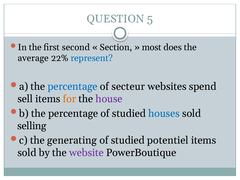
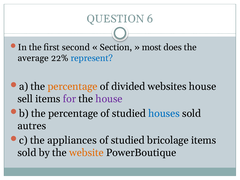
5: 5 -> 6
percentage at (73, 86) colour: blue -> orange
secteur: secteur -> divided
websites spend: spend -> house
for colour: orange -> purple
selling: selling -> autres
generating: generating -> appliances
potentiel: potentiel -> bricolage
website colour: purple -> orange
